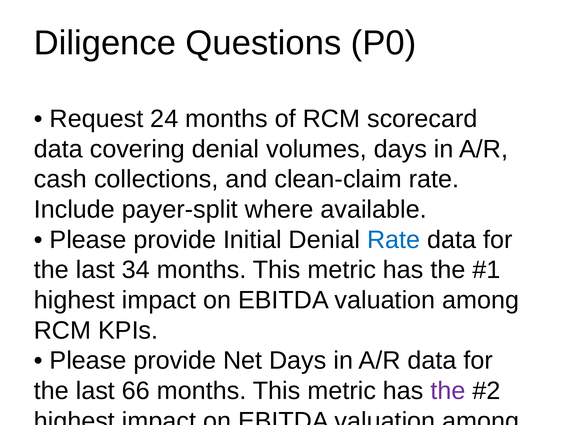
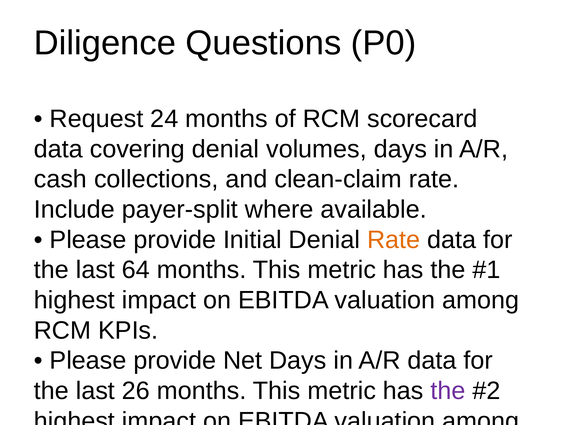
Rate at (394, 239) colour: blue -> orange
34: 34 -> 64
66: 66 -> 26
